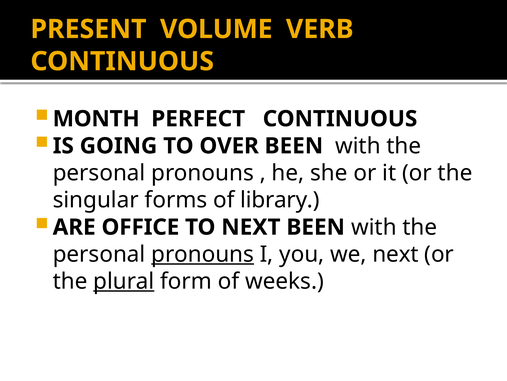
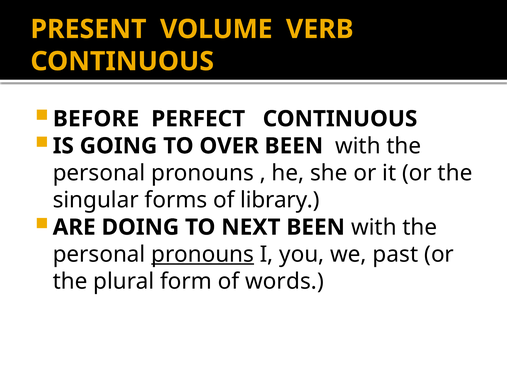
MONTH: MONTH -> BEFORE
OFFICE: OFFICE -> DOING
we next: next -> past
plural underline: present -> none
weeks: weeks -> words
